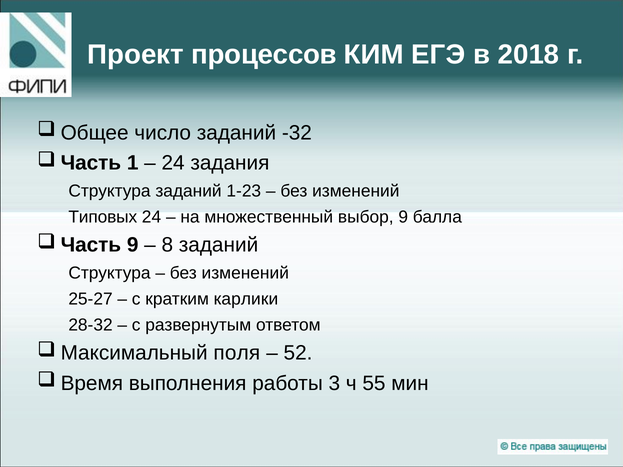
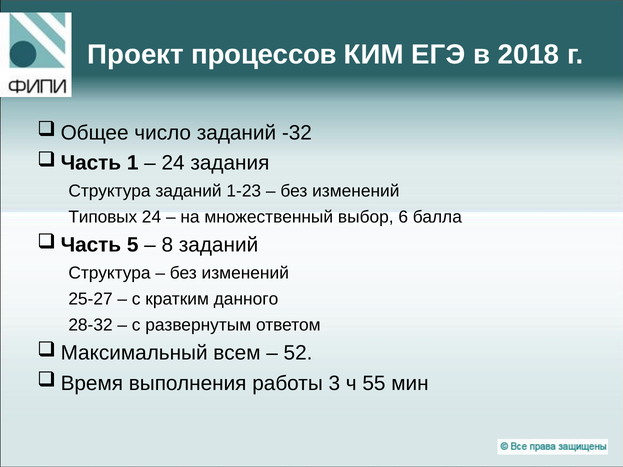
выбор 9: 9 -> 6
9 at (133, 245): 9 -> 5
карлики: карлики -> данного
поля: поля -> всем
